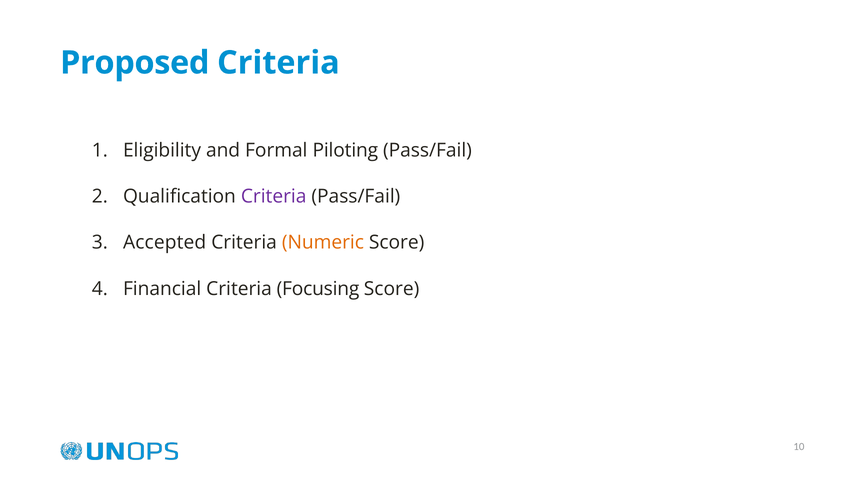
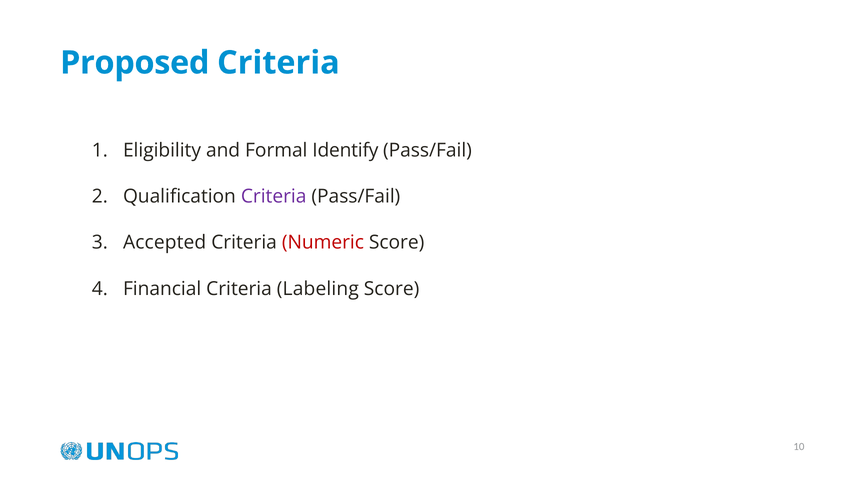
Piloting: Piloting -> Identify
Numeric colour: orange -> red
Focusing: Focusing -> Labeling
